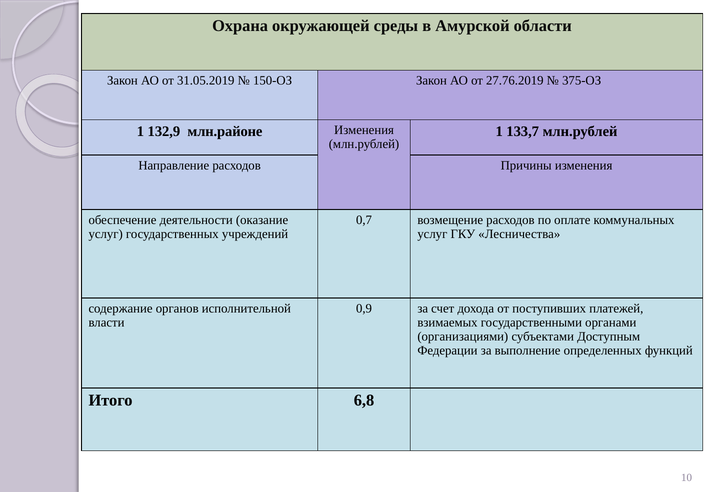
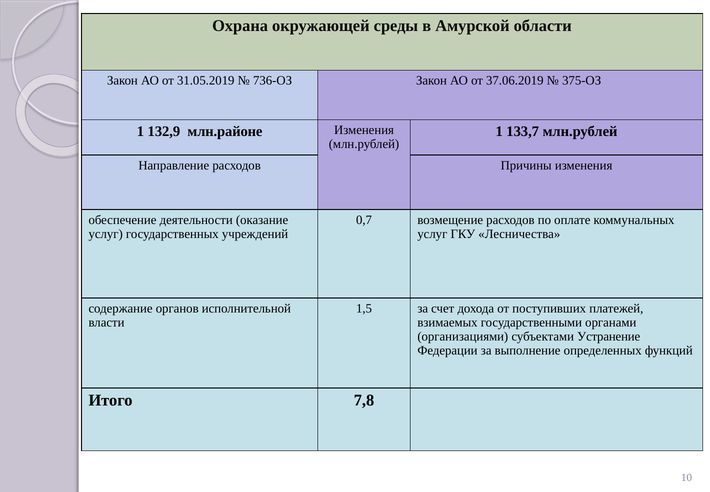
150-ОЗ: 150-ОЗ -> 736-ОЗ
27.76.2019: 27.76.2019 -> 37.06.2019
0,9: 0,9 -> 1,5
Доступным: Доступным -> Устранение
6,8: 6,8 -> 7,8
